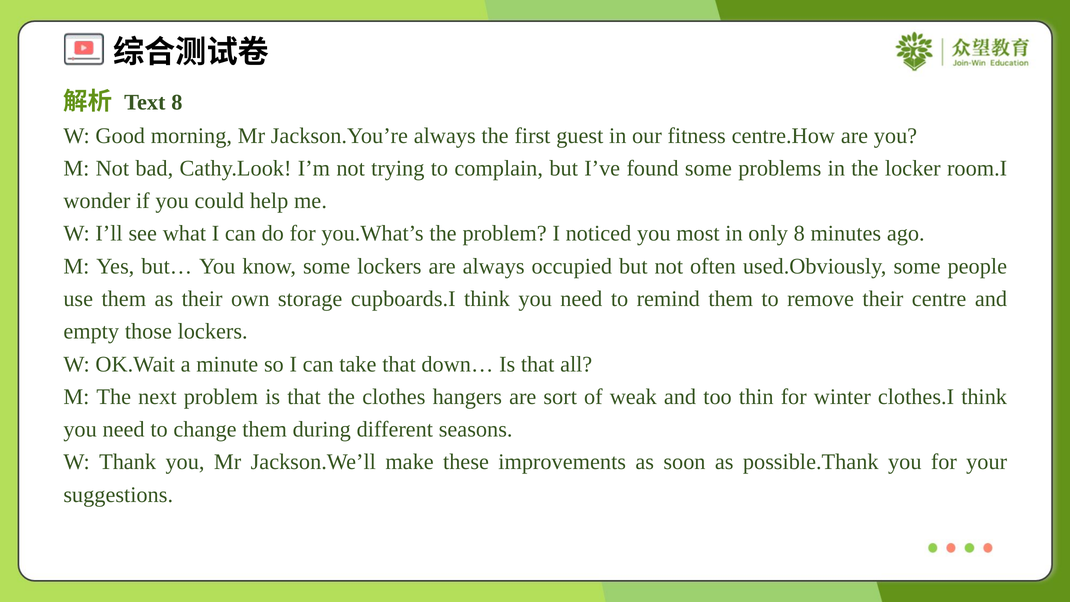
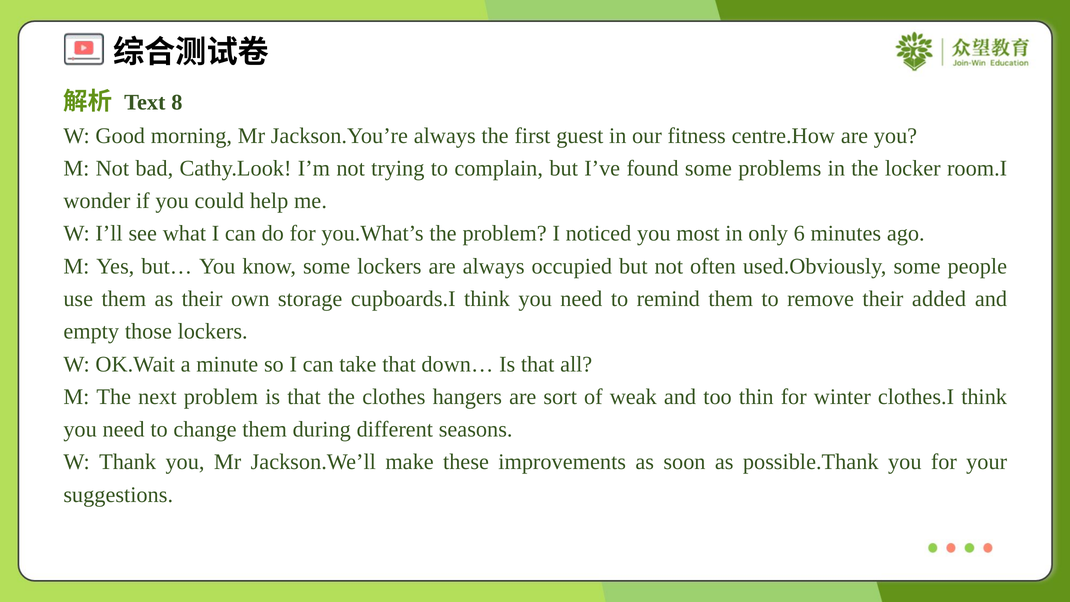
only 8: 8 -> 6
centre: centre -> added
